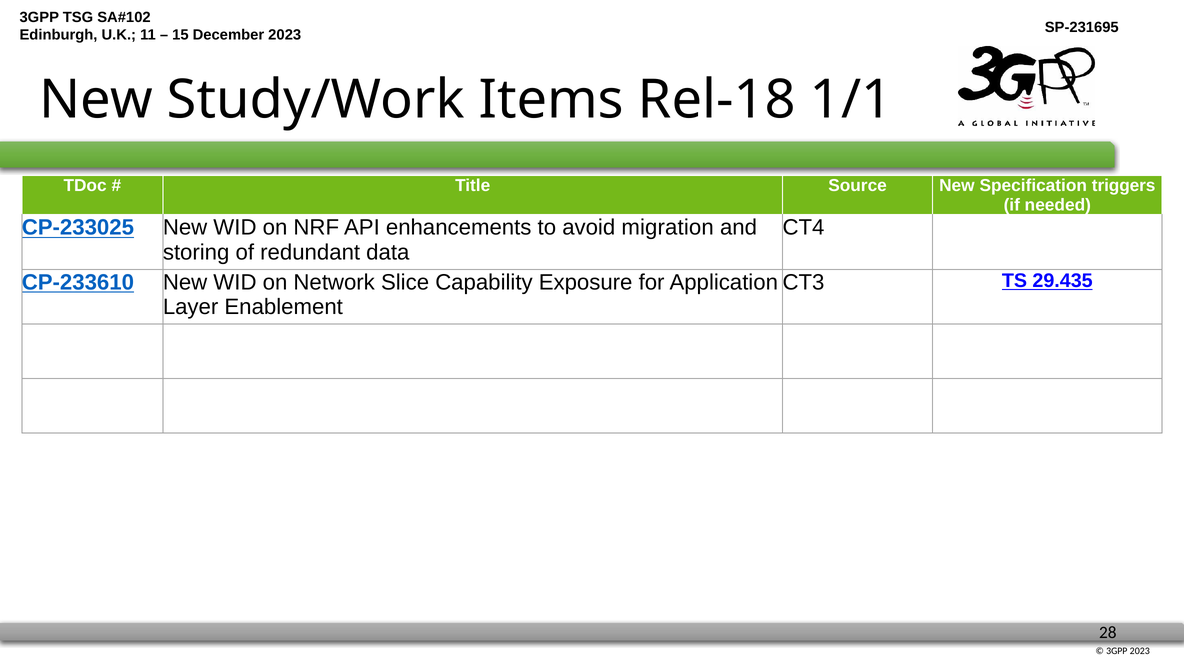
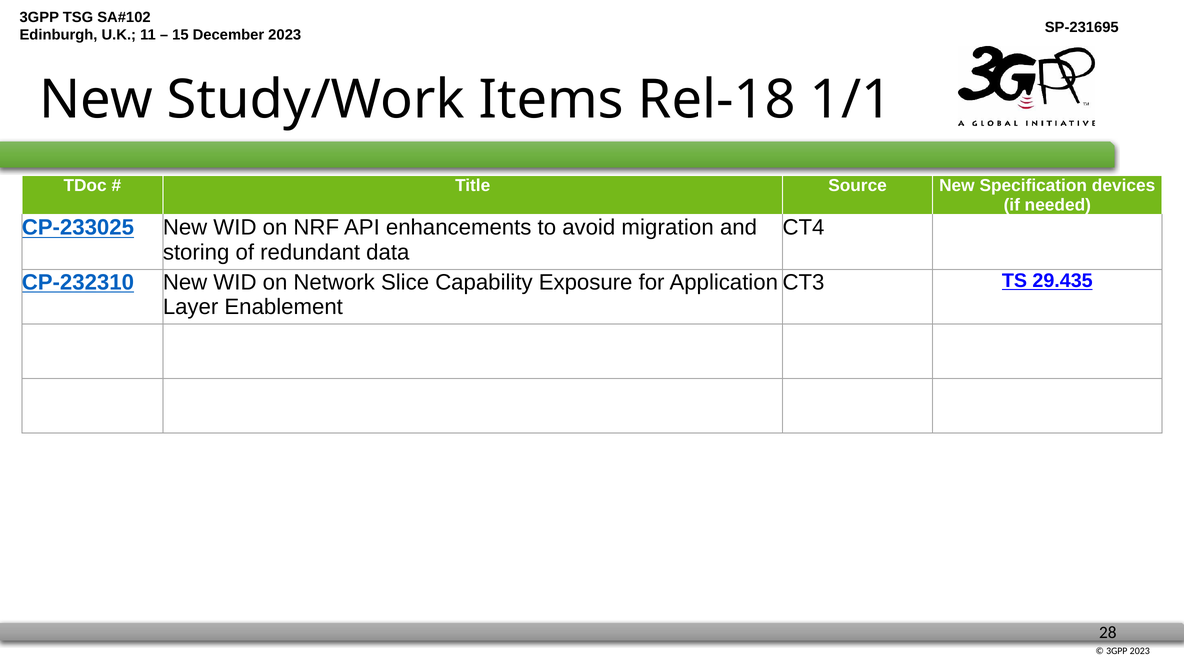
triggers: triggers -> devices
CP-233610: CP-233610 -> CP-232310
